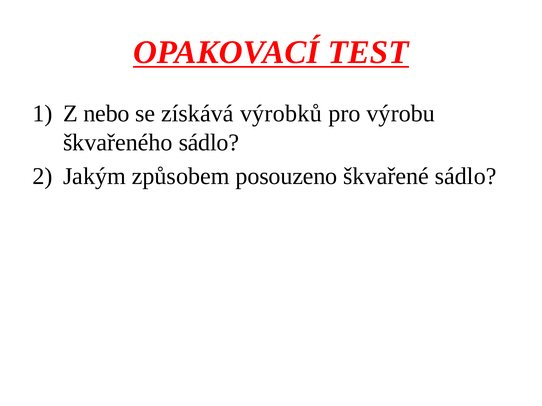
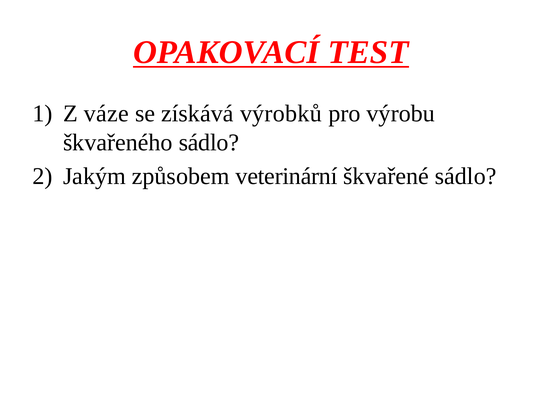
nebo: nebo -> váze
posouzeno: posouzeno -> veterinární
